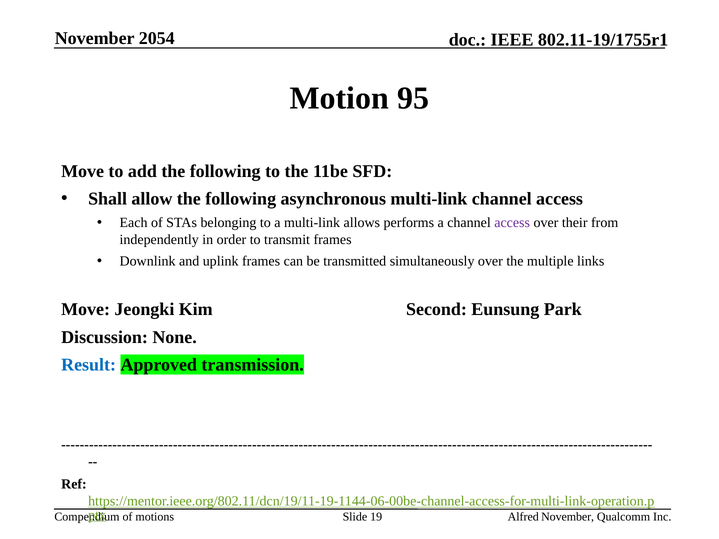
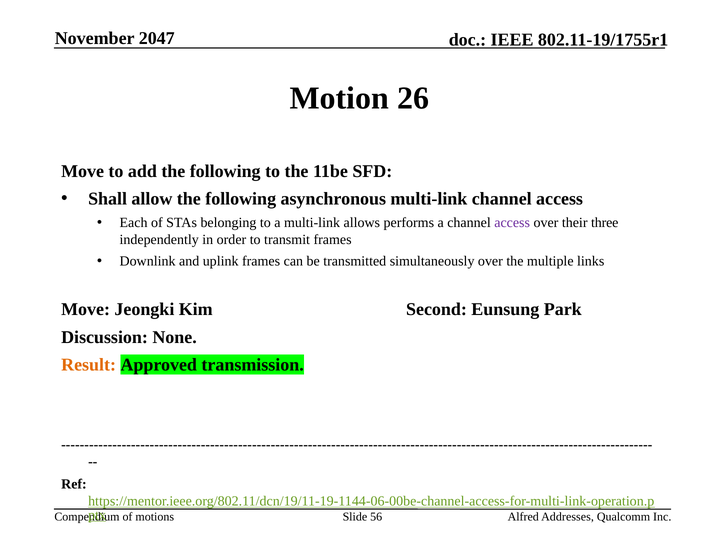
2054: 2054 -> 2047
95: 95 -> 26
from: from -> three
Result colour: blue -> orange
19: 19 -> 56
Alfred November: November -> Addresses
